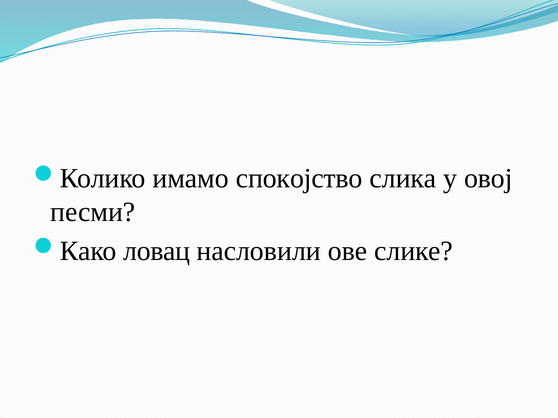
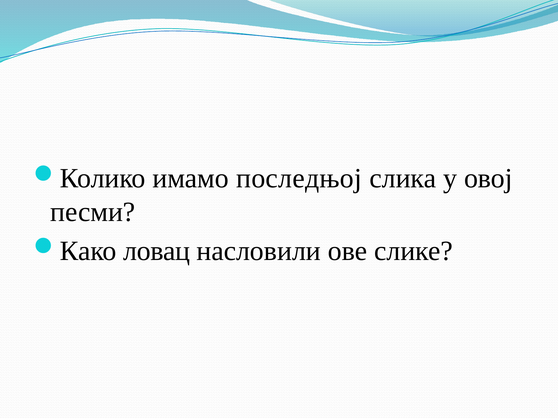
спокојство: спокојство -> последњој
